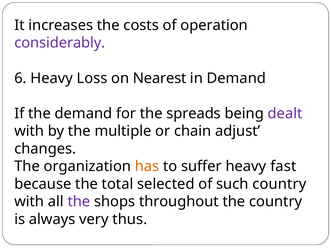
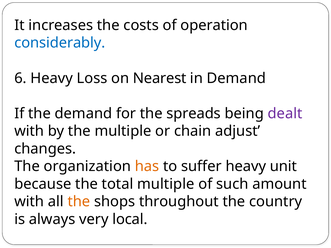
considerably colour: purple -> blue
fast: fast -> unit
total selected: selected -> multiple
such country: country -> amount
the at (79, 202) colour: purple -> orange
thus: thus -> local
